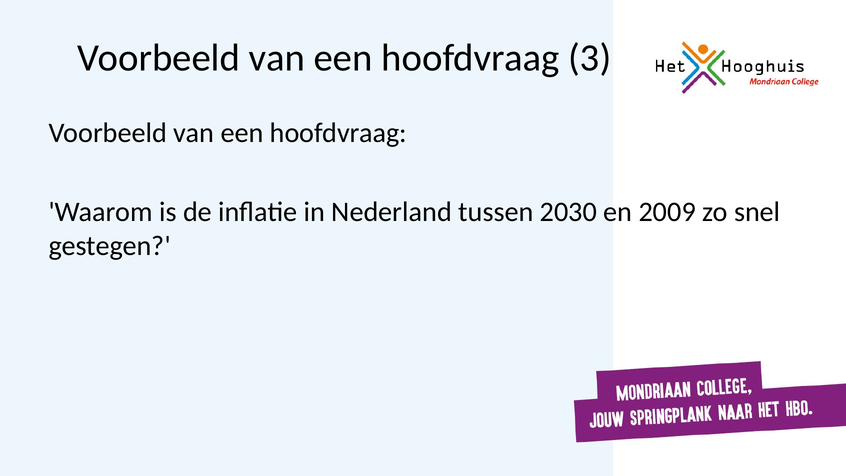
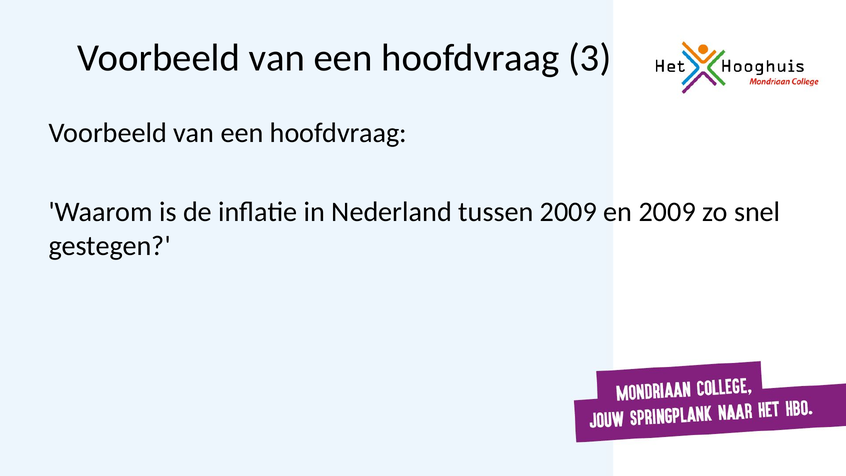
tussen 2030: 2030 -> 2009
